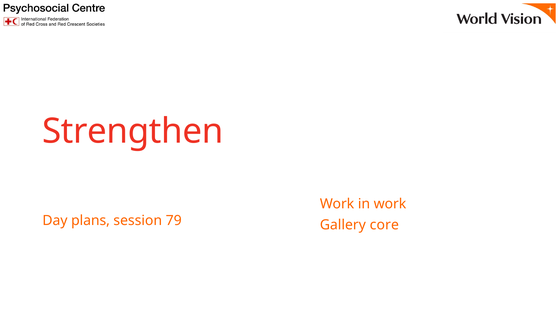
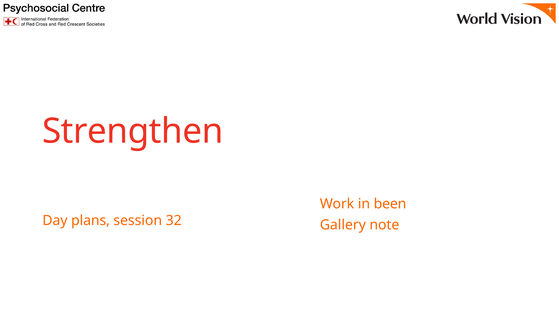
in work: work -> been
79: 79 -> 32
core: core -> note
